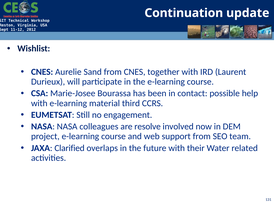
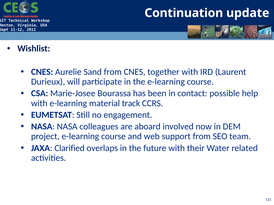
third: third -> track
resolve: resolve -> aboard
